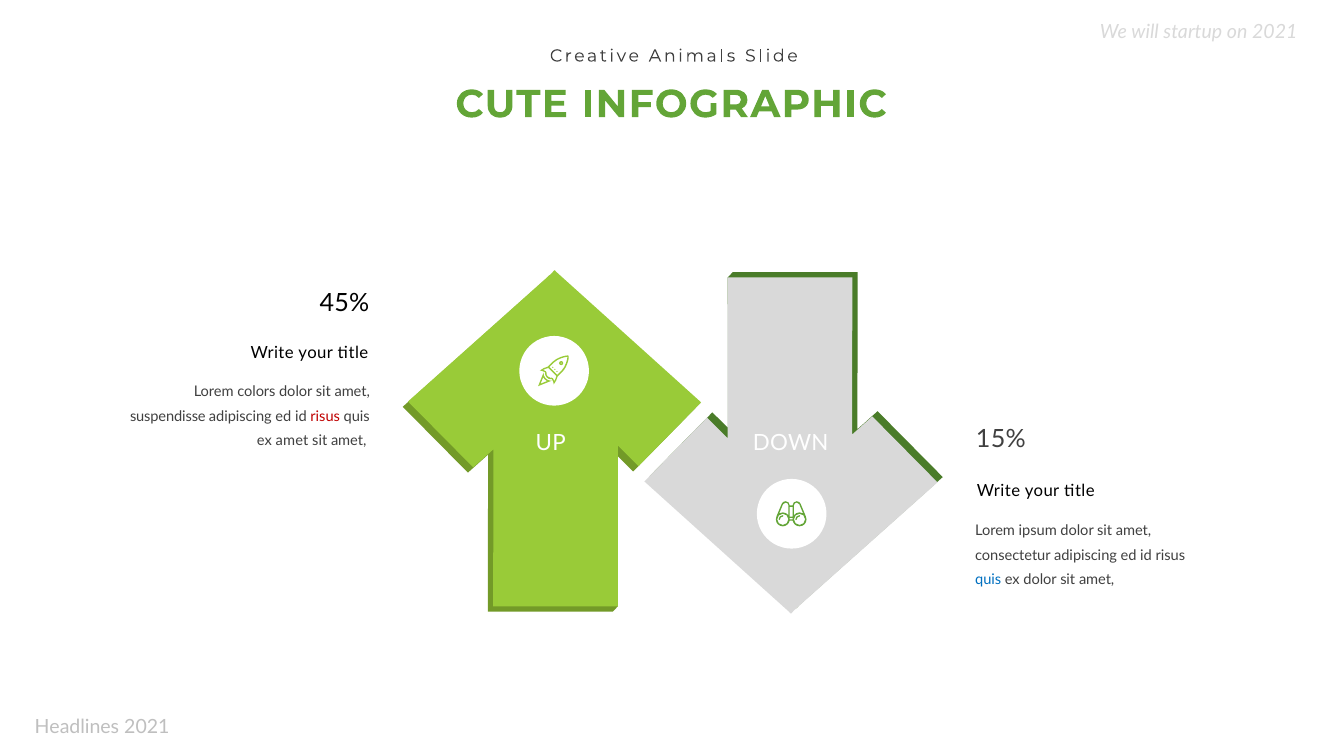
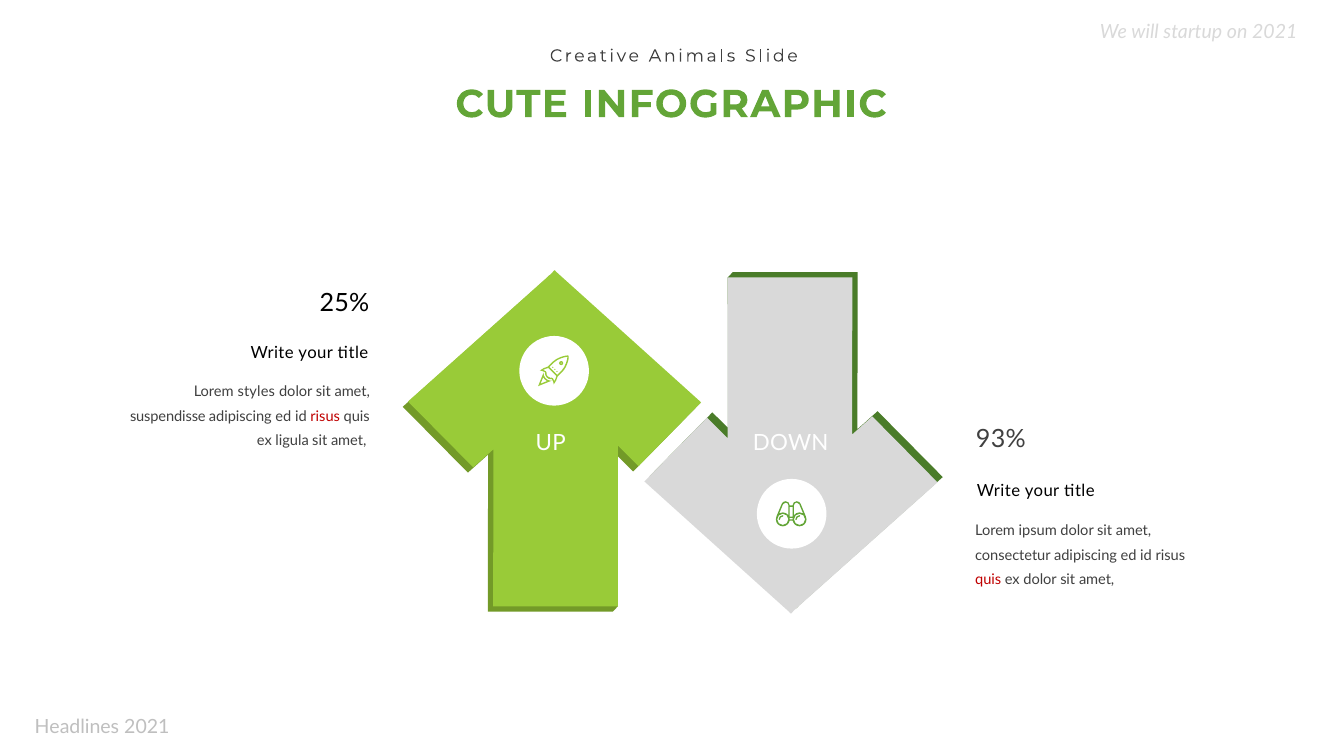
45%: 45% -> 25%
colors: colors -> styles
15%: 15% -> 93%
ex amet: amet -> ligula
quis at (988, 580) colour: blue -> red
